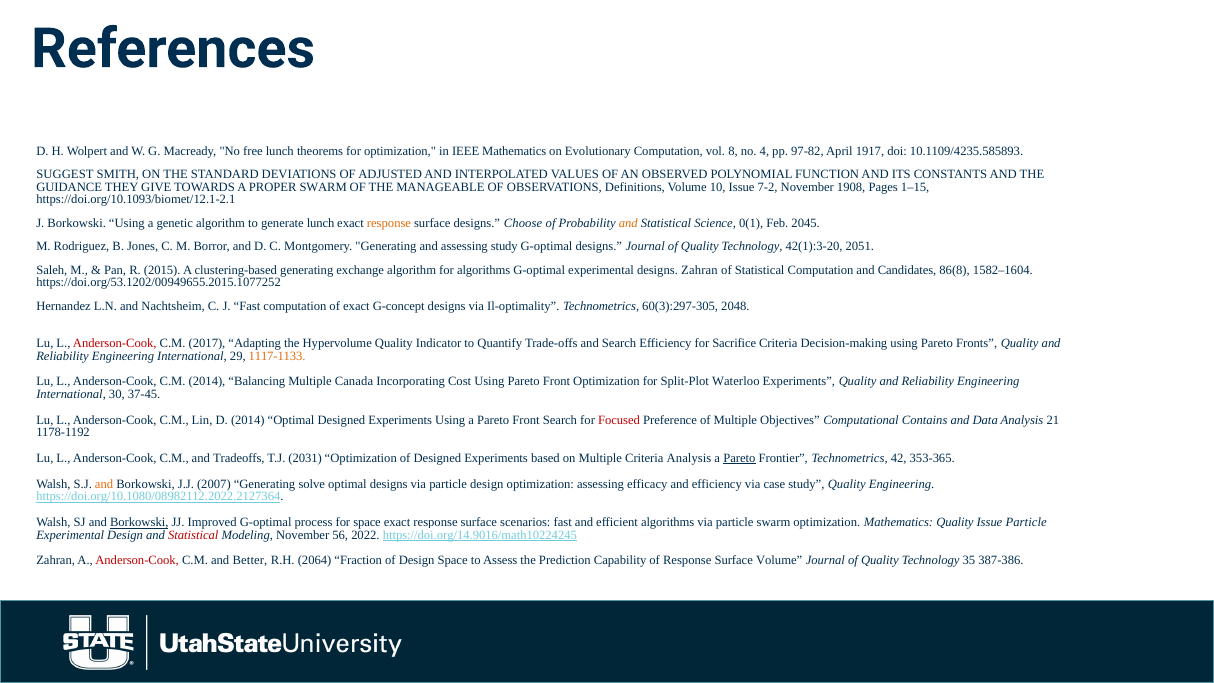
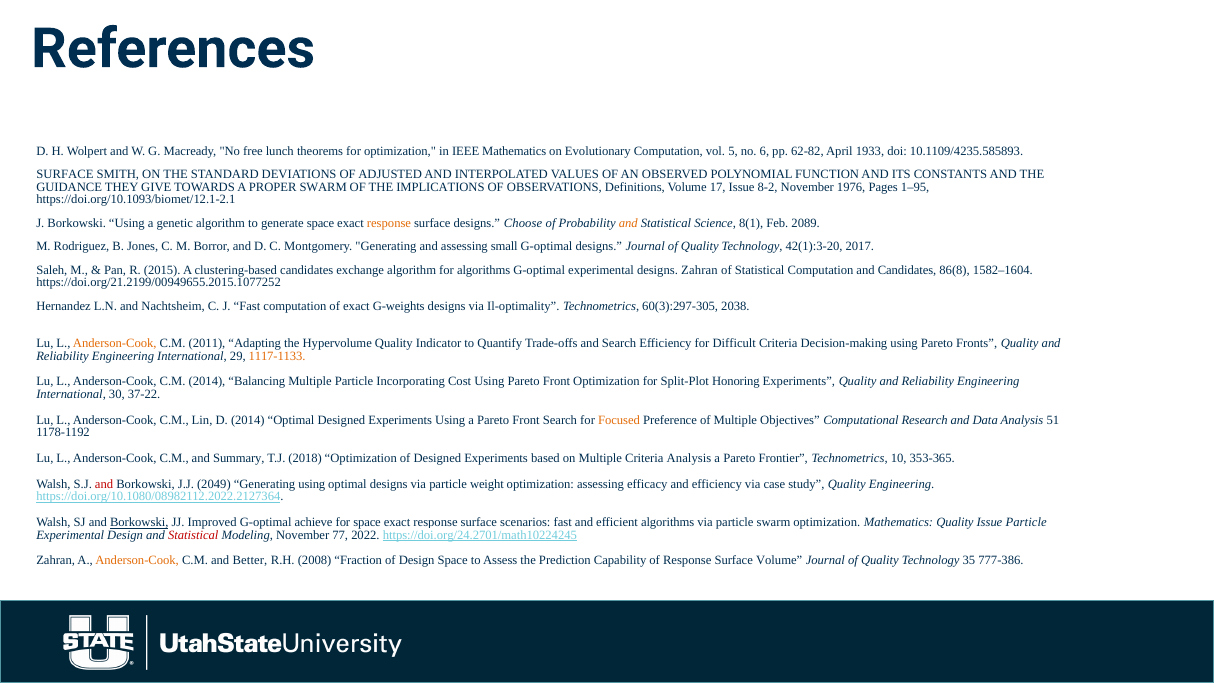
8: 8 -> 5
4: 4 -> 6
97-82: 97-82 -> 62-82
1917: 1917 -> 1933
SUGGEST at (65, 175): SUGGEST -> SURFACE
MANAGEABLE: MANAGEABLE -> IMPLICATIONS
10: 10 -> 17
7-2: 7-2 -> 8-2
1908: 1908 -> 1976
1–15: 1–15 -> 1–95
generate lunch: lunch -> space
0(1: 0(1 -> 8(1
2045: 2045 -> 2089
assessing study: study -> small
2051: 2051 -> 2017
clustering-based generating: generating -> candidates
https://doi.org/53.1202/00949655.2015.1077252: https://doi.org/53.1202/00949655.2015.1077252 -> https://doi.org/21.2199/00949655.2015.1077252
G-concept: G-concept -> G-weights
2048: 2048 -> 2038
Anderson-Cook at (115, 343) colour: red -> orange
2017: 2017 -> 2011
Sacrifice: Sacrifice -> Difficult
Multiple Canada: Canada -> Particle
Waterloo: Waterloo -> Honoring
37-45: 37-45 -> 37-22
Focused colour: red -> orange
Contains: Contains -> Research
21: 21 -> 51
Tradeoffs: Tradeoffs -> Summary
2031: 2031 -> 2018
Pareto at (739, 458) underline: present -> none
42: 42 -> 10
and at (104, 484) colour: orange -> red
2007: 2007 -> 2049
Generating solve: solve -> using
particle design: design -> weight
process: process -> achieve
56: 56 -> 77
https://doi.org/14.9016/math10224245: https://doi.org/14.9016/math10224245 -> https://doi.org/24.2701/math10224245
Anderson-Cook at (137, 561) colour: red -> orange
2064: 2064 -> 2008
387-386: 387-386 -> 777-386
